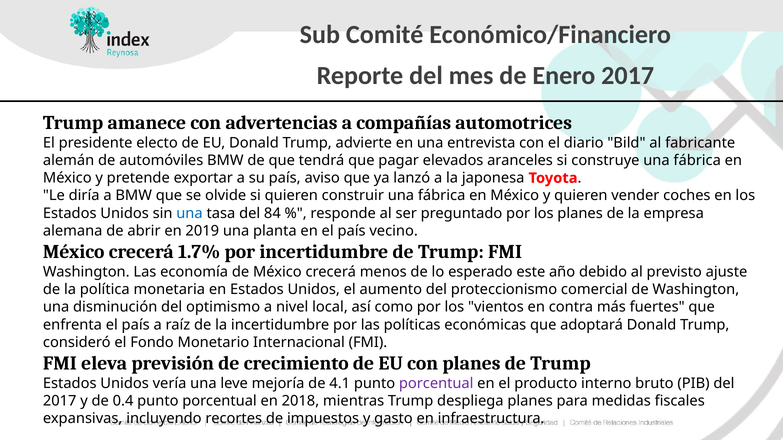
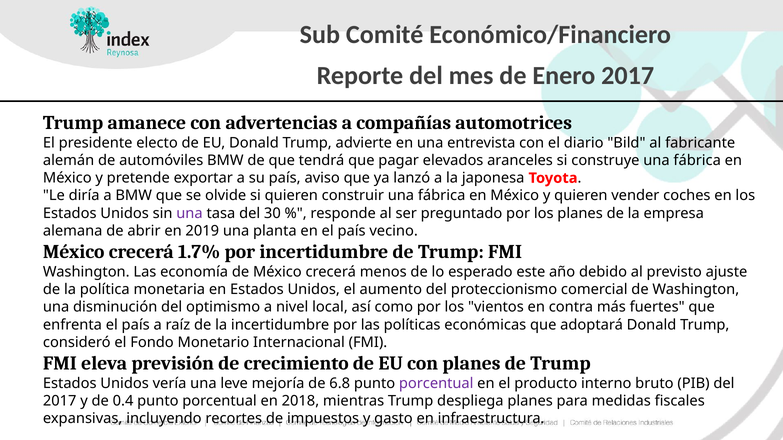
una at (189, 213) colour: blue -> purple
84: 84 -> 30
4.1: 4.1 -> 6.8
